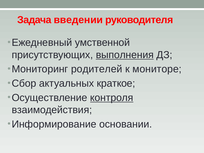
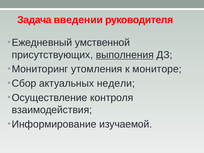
родителей: родителей -> утомления
краткое: краткое -> недели
контроля underline: present -> none
основании: основании -> изучаемой
